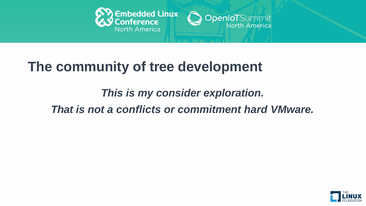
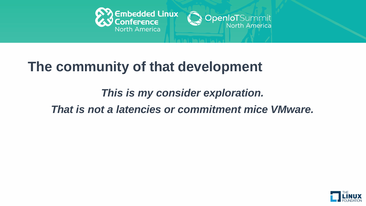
of tree: tree -> that
conflicts: conflicts -> latencies
hard: hard -> mice
